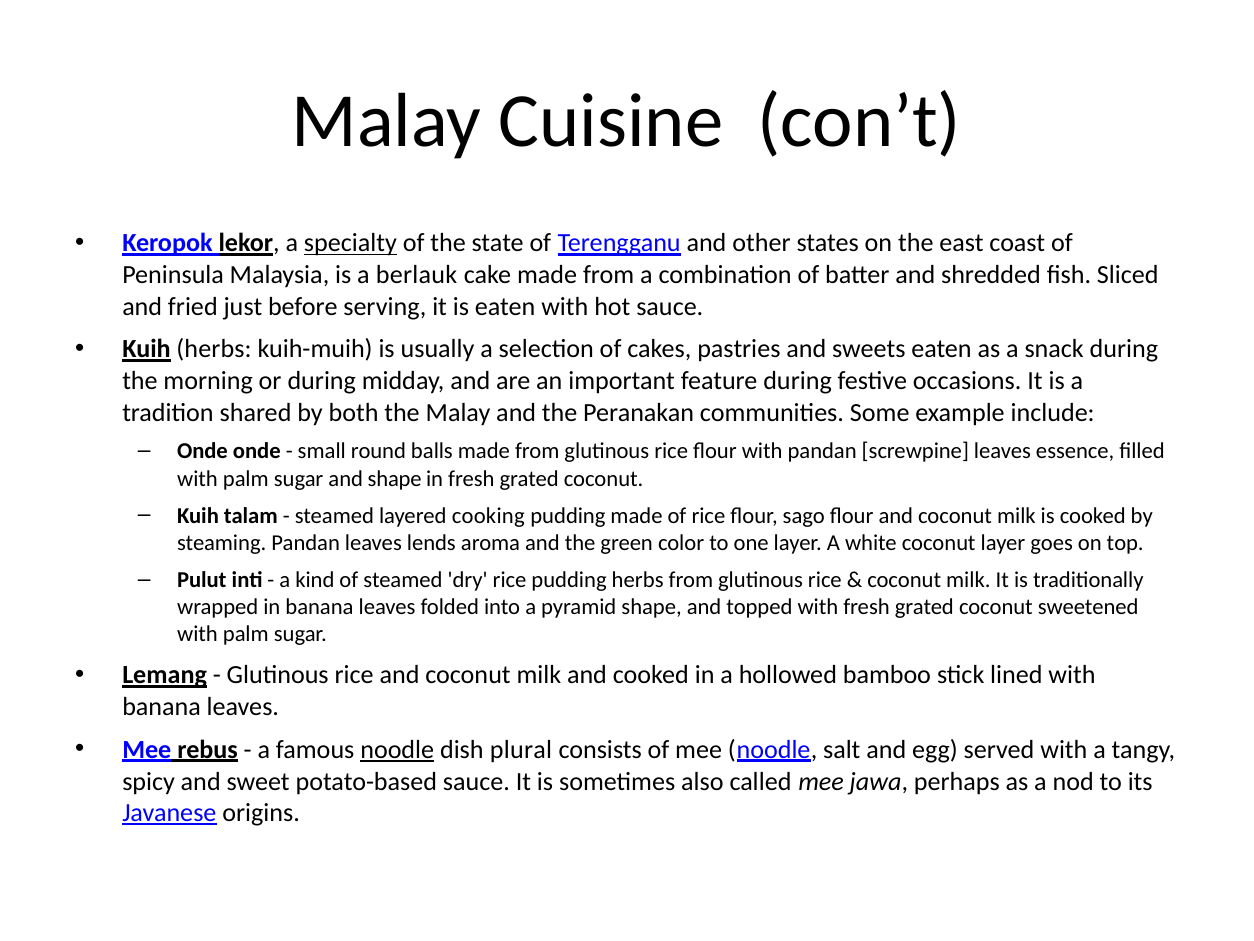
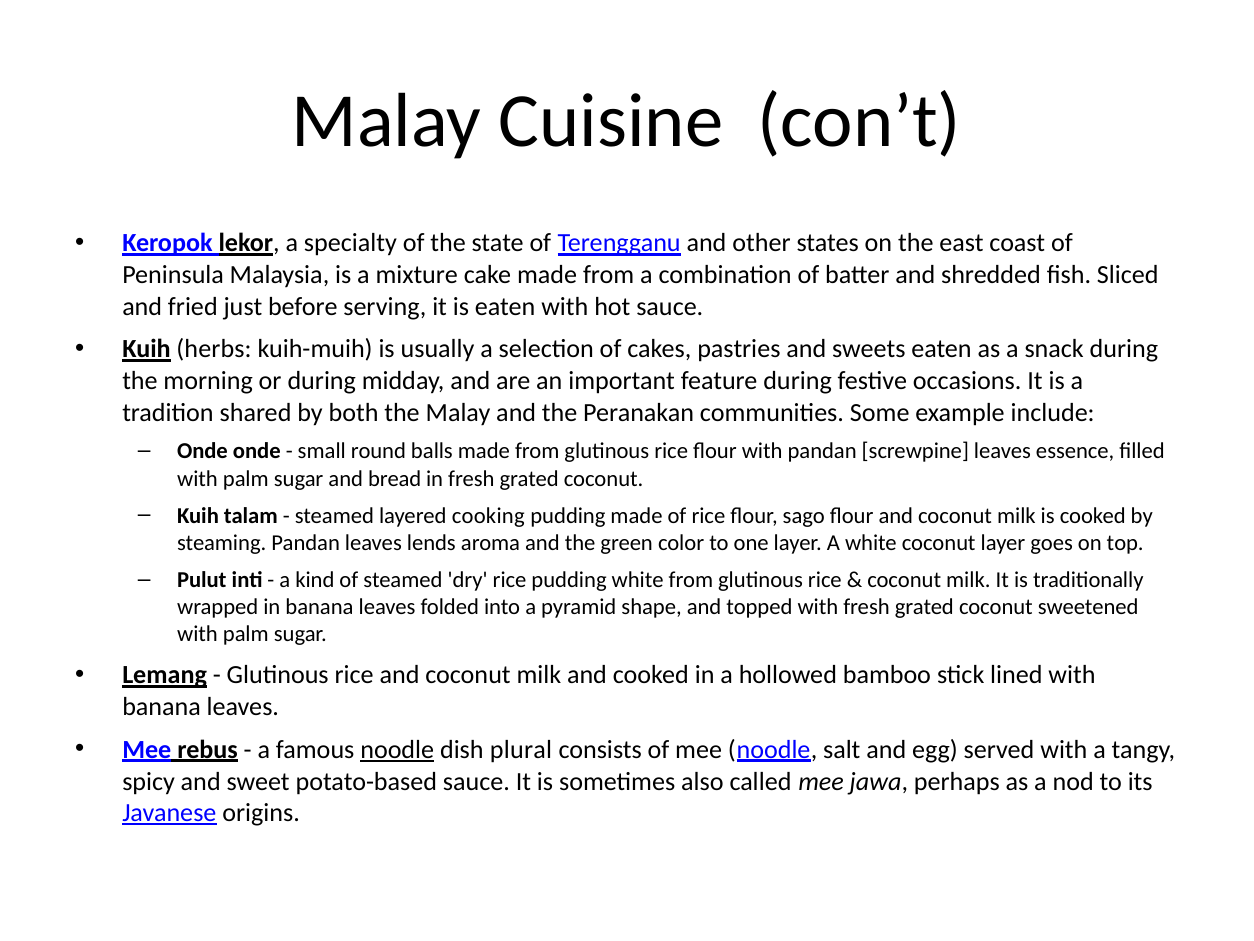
specialty underline: present -> none
berlauk: berlauk -> mixture
and shape: shape -> bread
pudding herbs: herbs -> white
